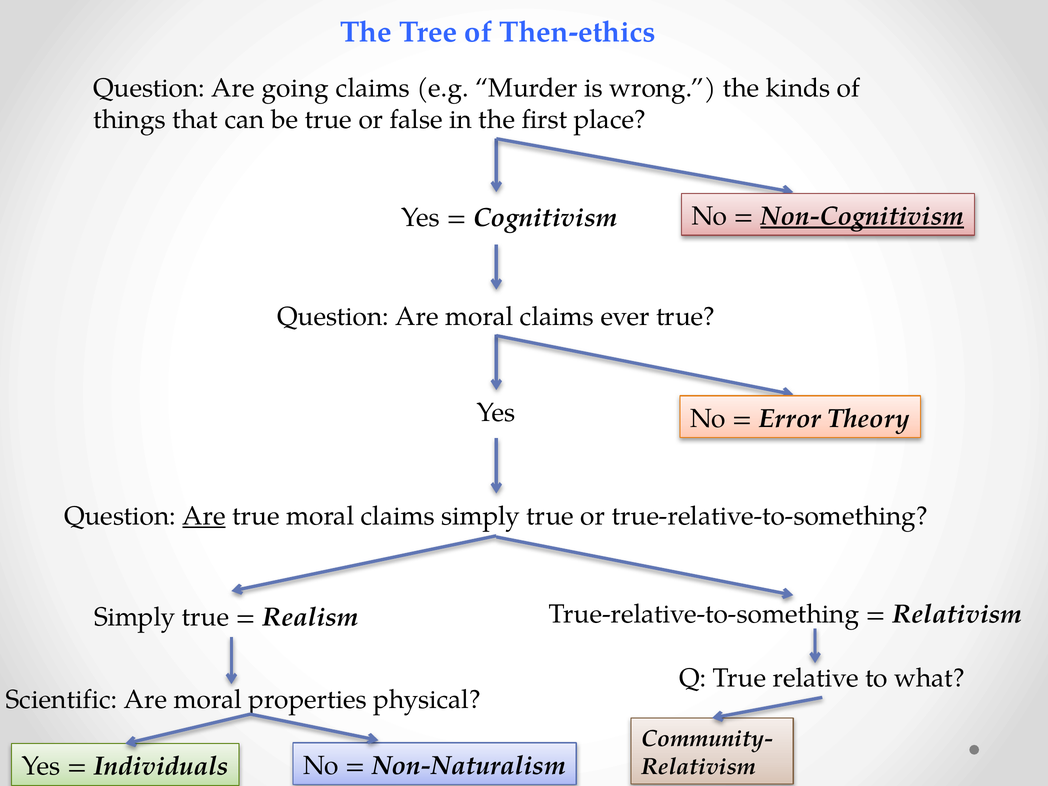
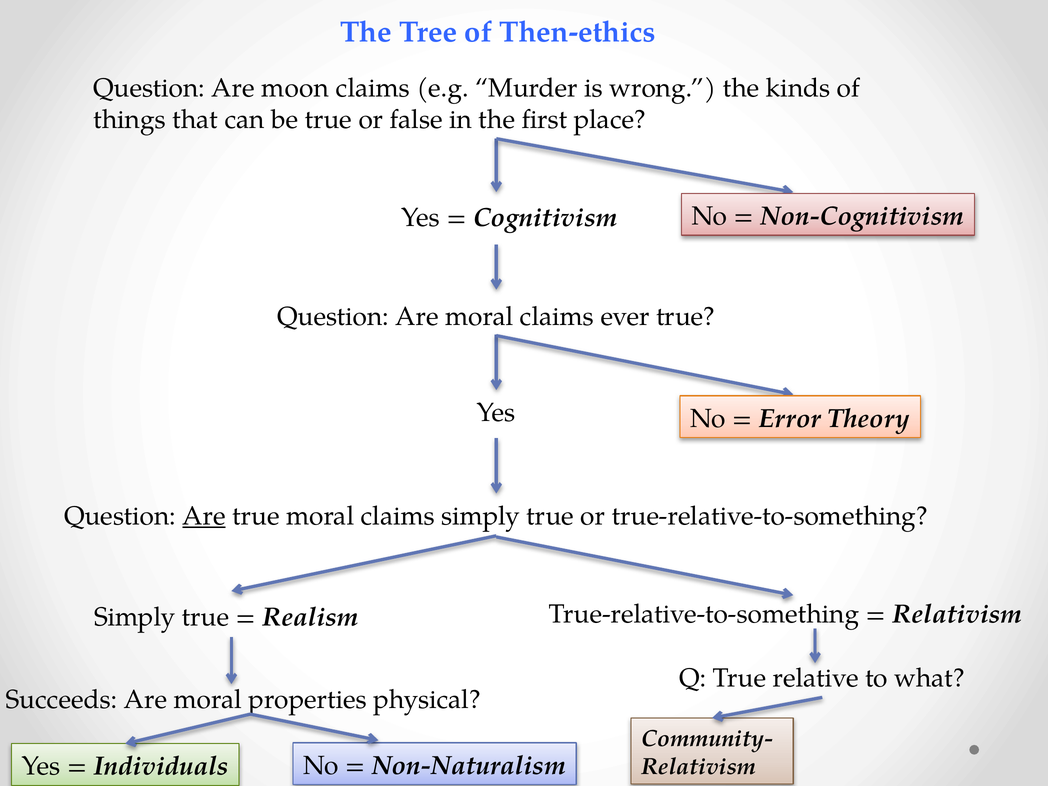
going: going -> moon
Non-Cognitivism underline: present -> none
Scientific: Scientific -> Succeeds
